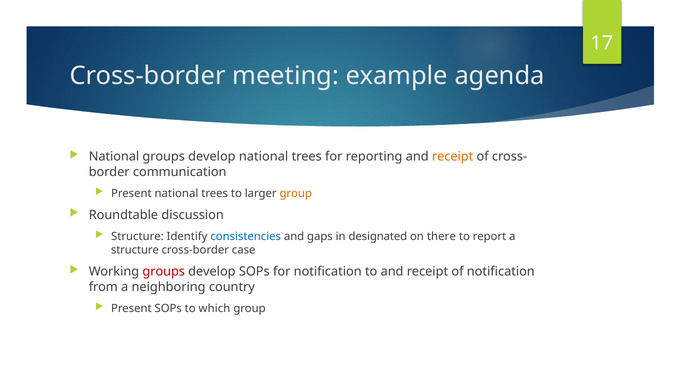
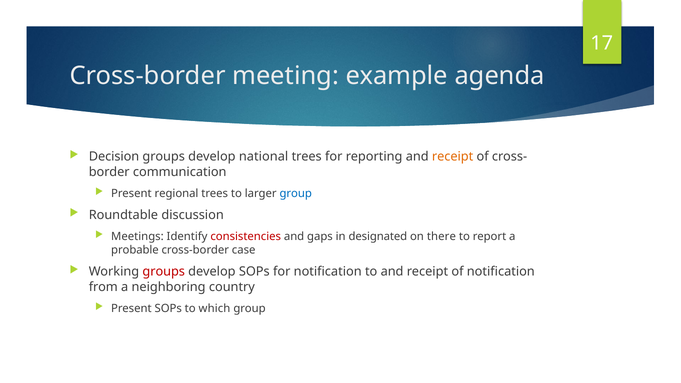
National at (114, 157): National -> Decision
Present national: national -> regional
group at (296, 193) colour: orange -> blue
Structure at (137, 236): Structure -> Meetings
consistencies colour: blue -> red
structure at (135, 250): structure -> probable
